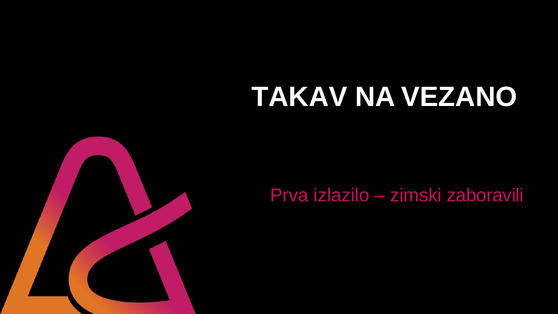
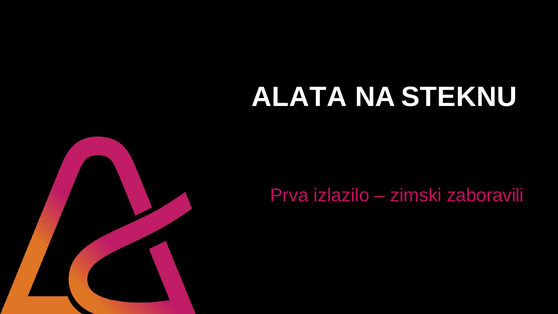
TAKAV: TAKAV -> ALATA
VEZANO: VEZANO -> STEKNU
